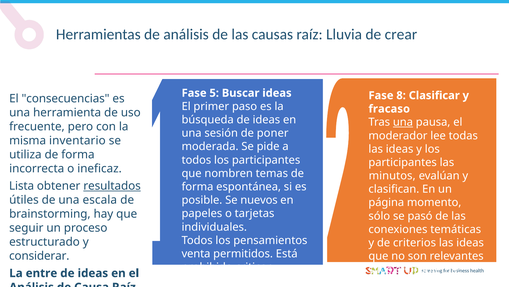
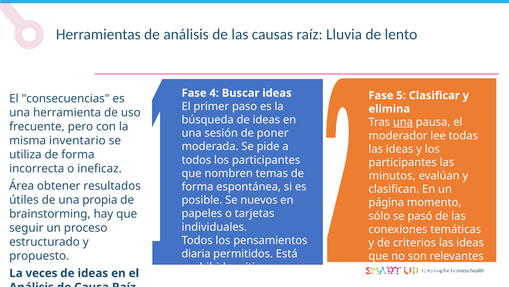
crear: crear -> lento
5: 5 -> 4
8: 8 -> 5
fracaso: fracaso -> elimina
Lista: Lista -> Área
resultados underline: present -> none
escala: escala -> propia
venta: venta -> diaria
considerar: considerar -> propuesto
silos: silos -> lleva
entre: entre -> veces
